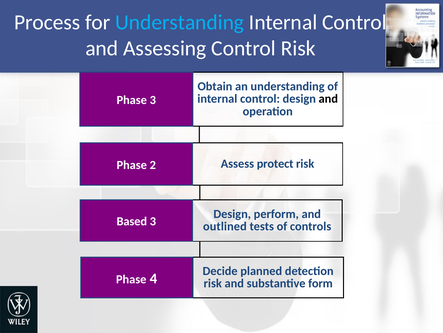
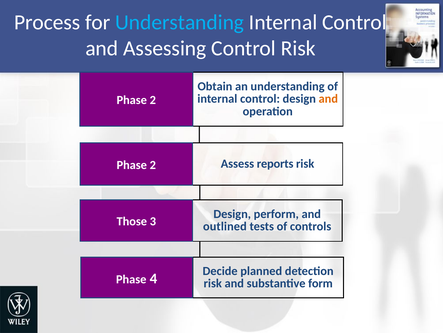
and at (328, 99) colour: black -> orange
3 at (153, 100): 3 -> 2
protect: protect -> reports
Based: Based -> Those
